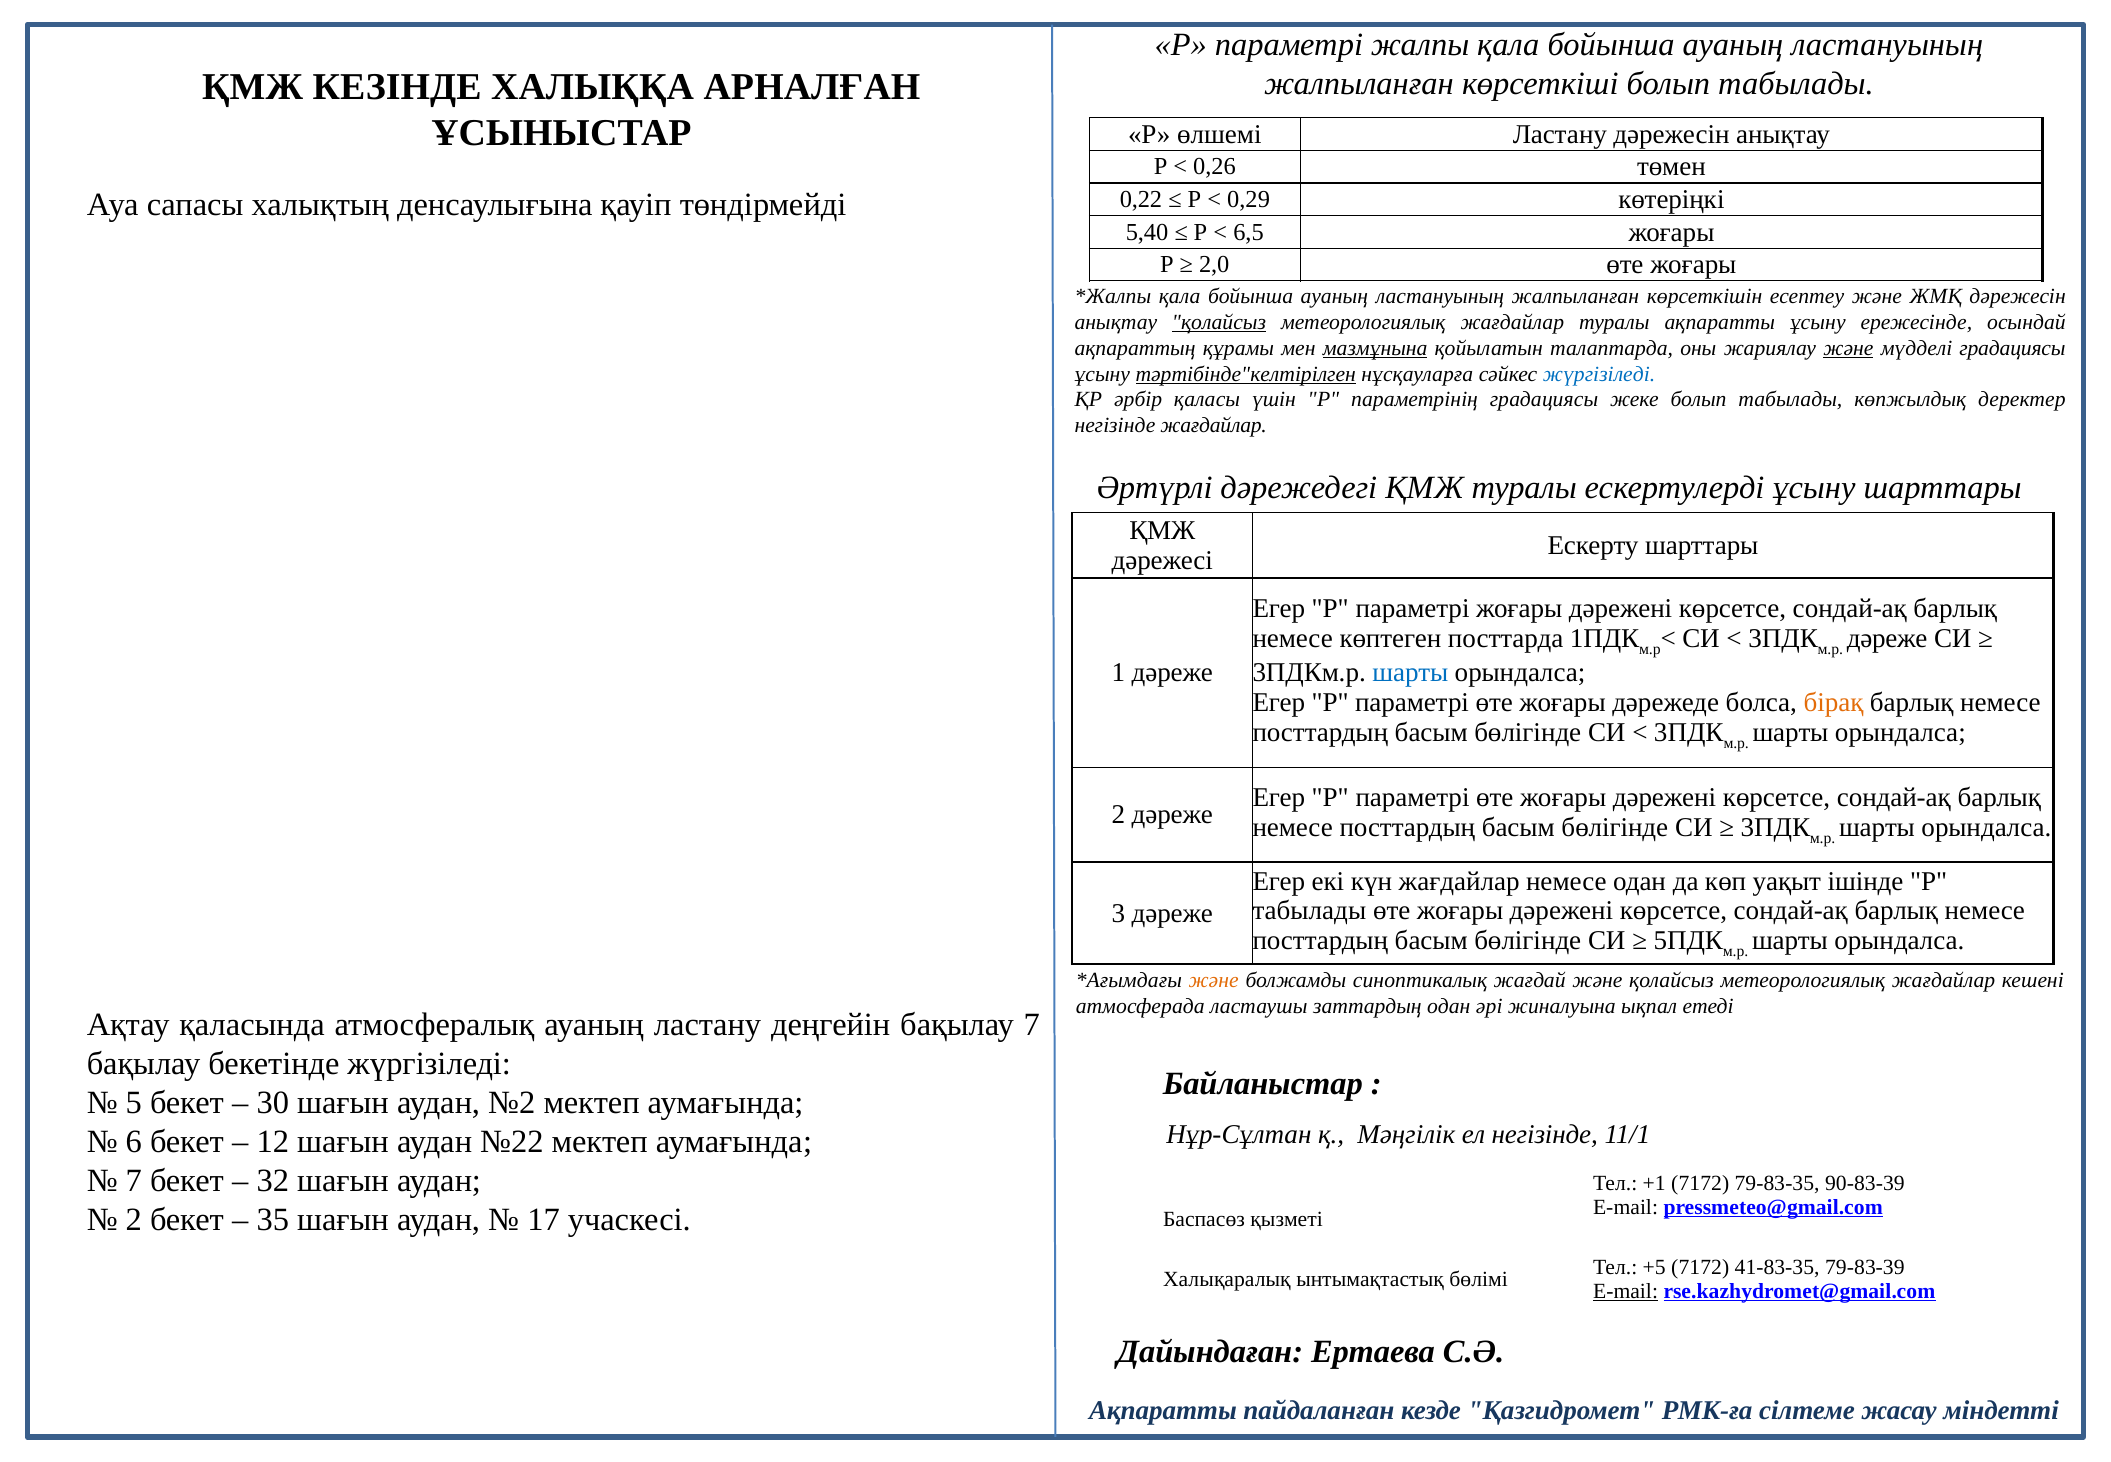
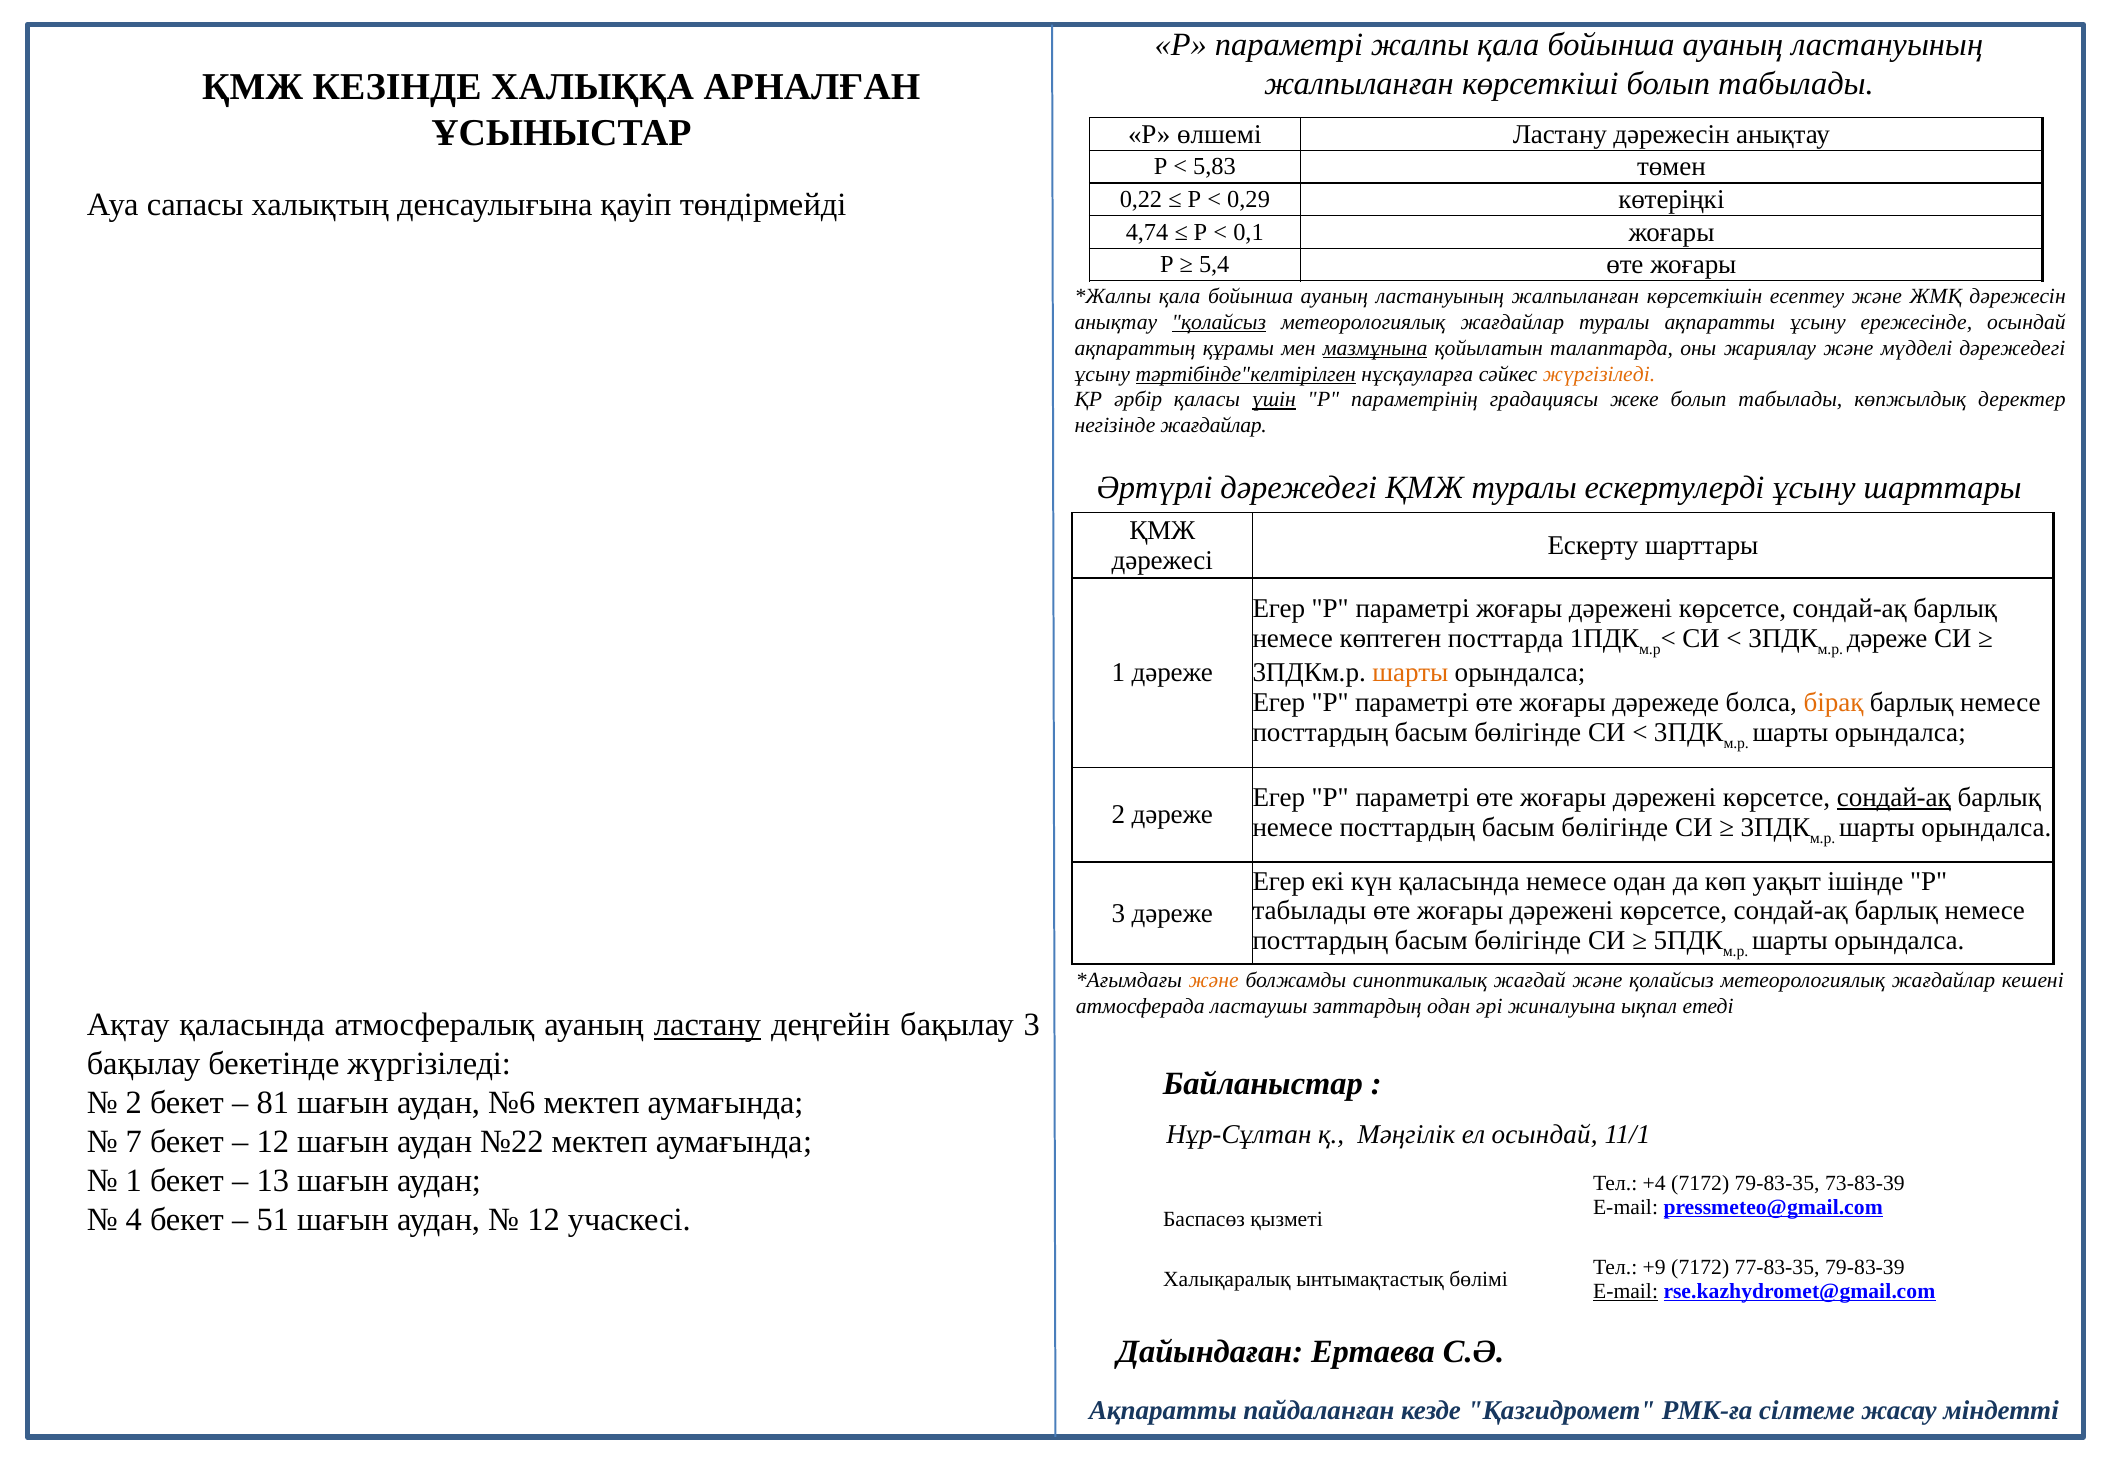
0,26: 0,26 -> 5,83
5,40: 5,40 -> 4,74
6,5: 6,5 -> 0,1
2,0: 2,0 -> 5,4
және at (1848, 348) underline: present -> none
мүдделі градациясы: градациясы -> дәрежедегі
жүргізіледі at (1599, 374) colour: blue -> orange
үшін underline: none -> present
шарты at (1410, 673) colour: blue -> orange
сондай-ақ at (1894, 797) underline: none -> present
күн жағдайлар: жағдайлар -> қаласында
ластану at (708, 1024) underline: none -> present
бақылау 7: 7 -> 3
5 at (134, 1102): 5 -> 2
30: 30 -> 81
№2: №2 -> №6
ел негізінде: негізінде -> осындай
6: 6 -> 7
7 at (134, 1180): 7 -> 1
32: 32 -> 13
+1: +1 -> +4
90-83-39: 90-83-39 -> 73-83-39
2 at (134, 1219): 2 -> 4
35: 35 -> 51
17 at (544, 1219): 17 -> 12
+5: +5 -> +9
41-83-35: 41-83-35 -> 77-83-35
